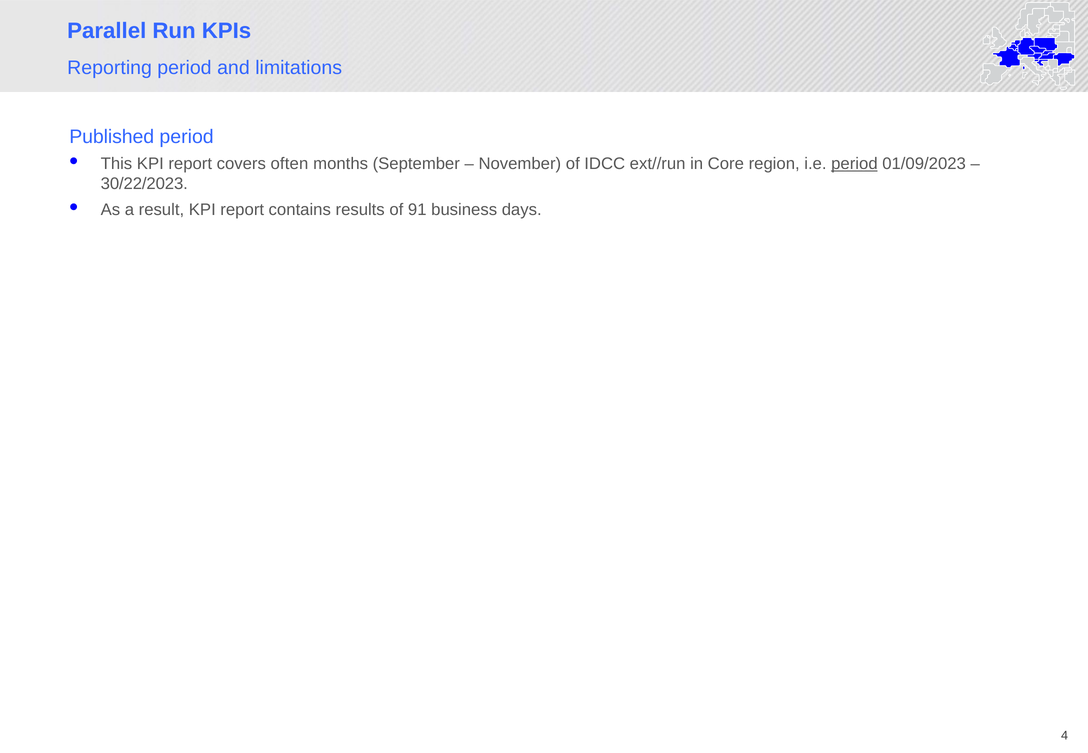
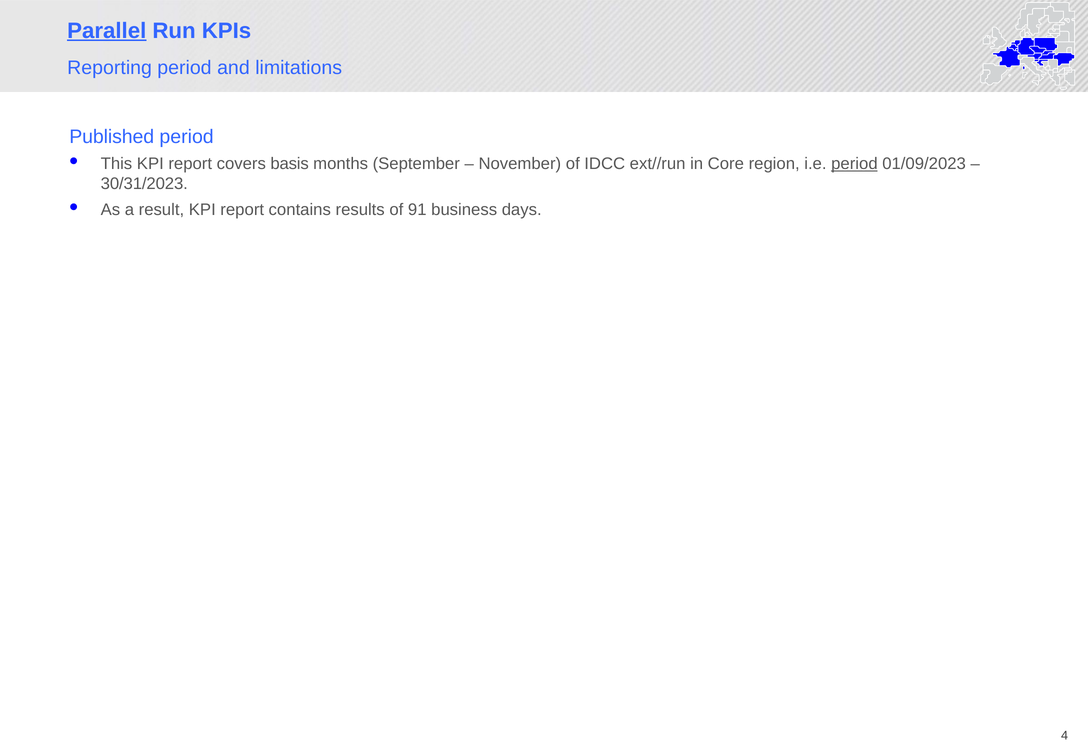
Parallel underline: none -> present
often: often -> basis
30/22/2023: 30/22/2023 -> 30/31/2023
